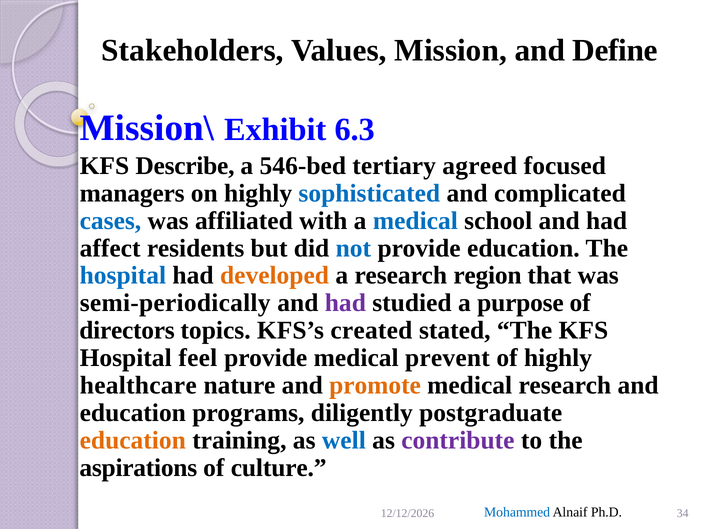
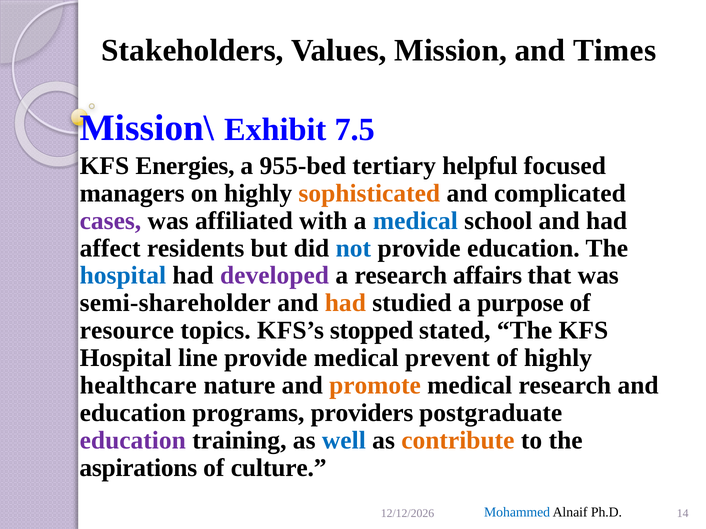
Define: Define -> Times
6.3: 6.3 -> 7.5
Describe: Describe -> Energies
546-bed: 546-bed -> 955-bed
agreed: agreed -> helpful
sophisticated colour: blue -> orange
cases colour: blue -> purple
developed colour: orange -> purple
region: region -> affairs
semi-periodically: semi-periodically -> semi-shareholder
had at (345, 303) colour: purple -> orange
directors: directors -> resource
created: created -> stopped
feel: feel -> line
diligently: diligently -> providers
education at (133, 441) colour: orange -> purple
contribute colour: purple -> orange
34: 34 -> 14
